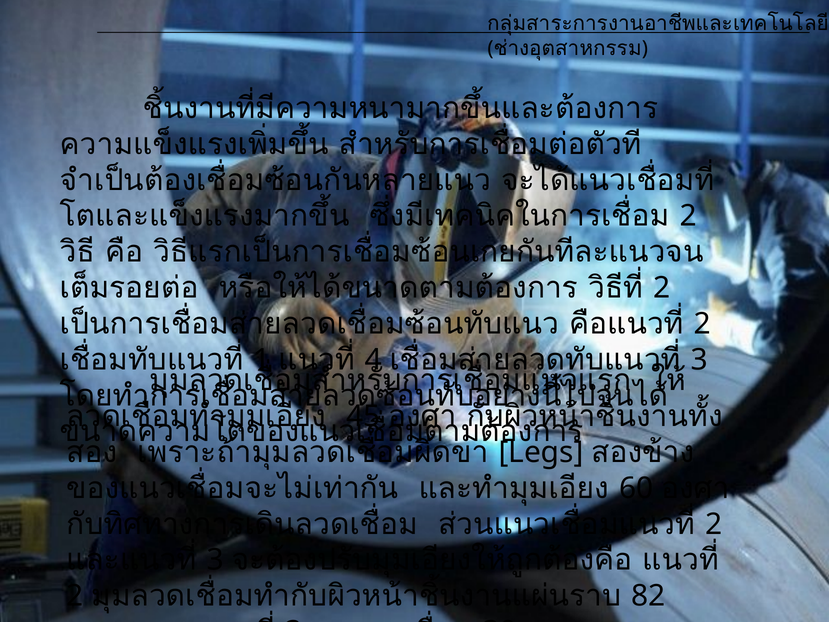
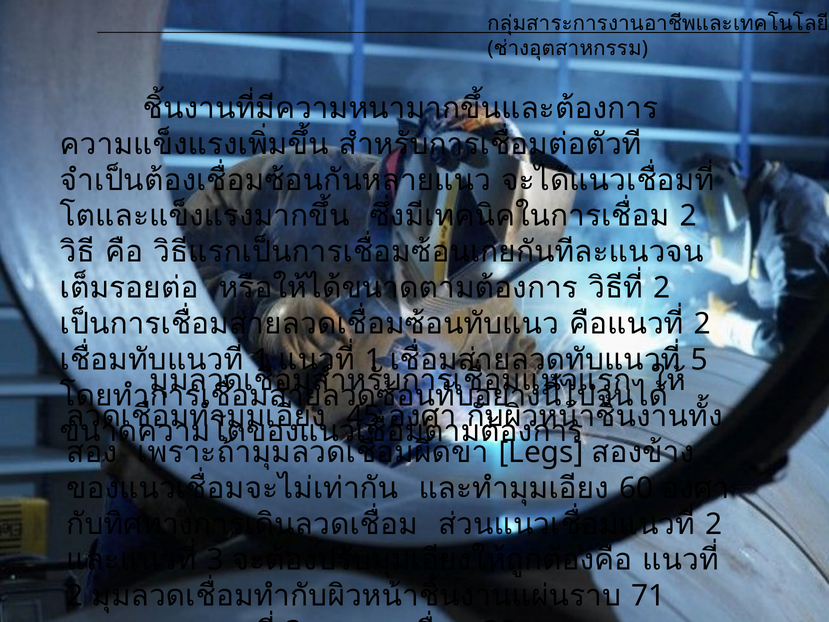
4 at (373, 360): 4 -> 1
3 at (699, 360): 3 -> 5
82: 82 -> 71
